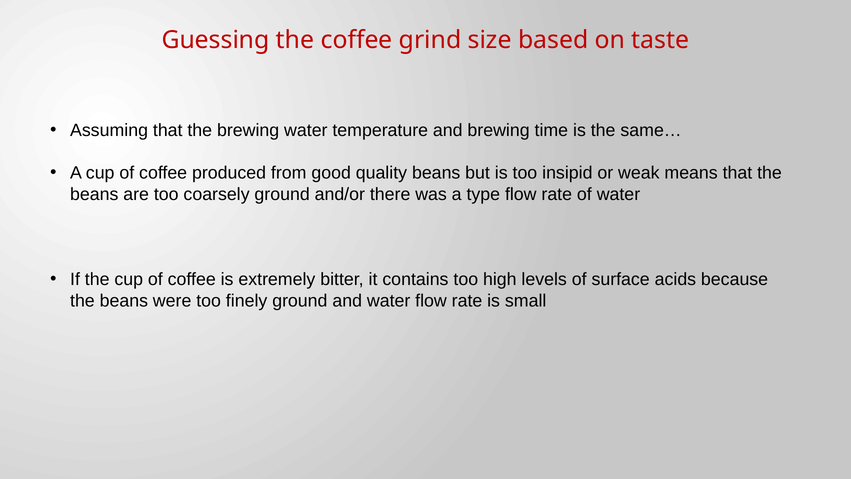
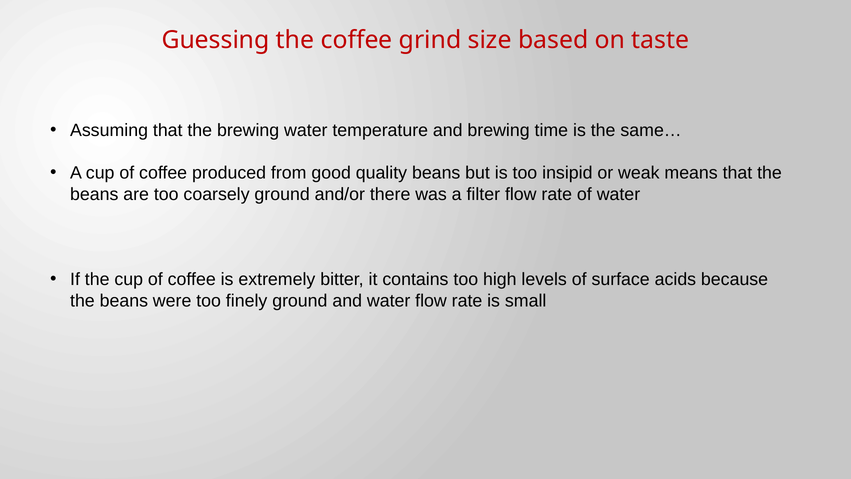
type: type -> filter
